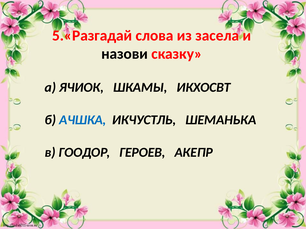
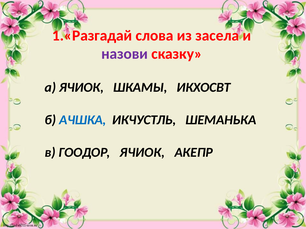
5.«Разгадай: 5.«Разгадай -> 1.«Разгадай
назови colour: black -> purple
ГООДОР ГЕРОЕВ: ГЕРОЕВ -> ЯЧИОК
